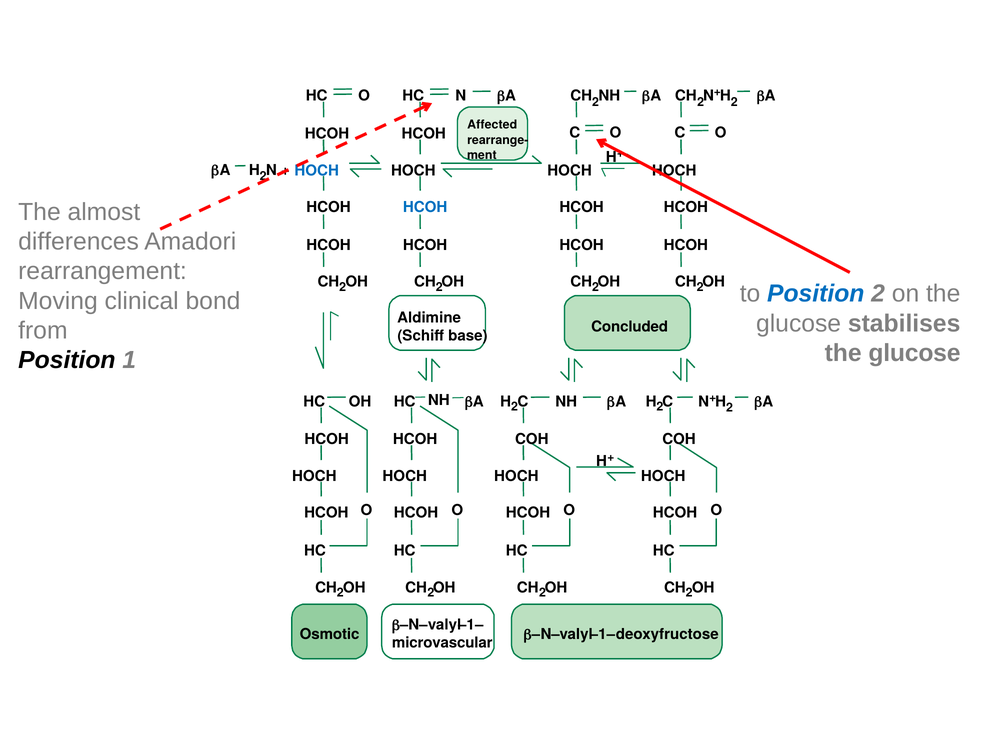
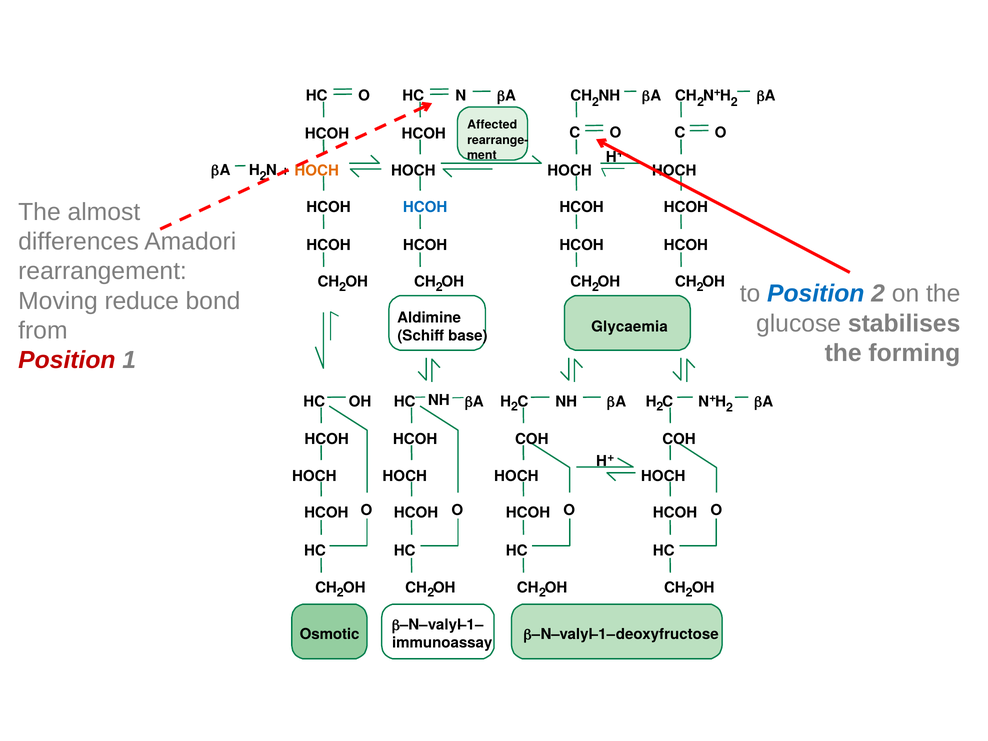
HOCH at (317, 171) colour: blue -> orange
clinical: clinical -> reduce
Concluded: Concluded -> Glycaemia
glucose at (914, 353): glucose -> forming
Position at (67, 360) colour: black -> red
microvascular: microvascular -> immunoassay
